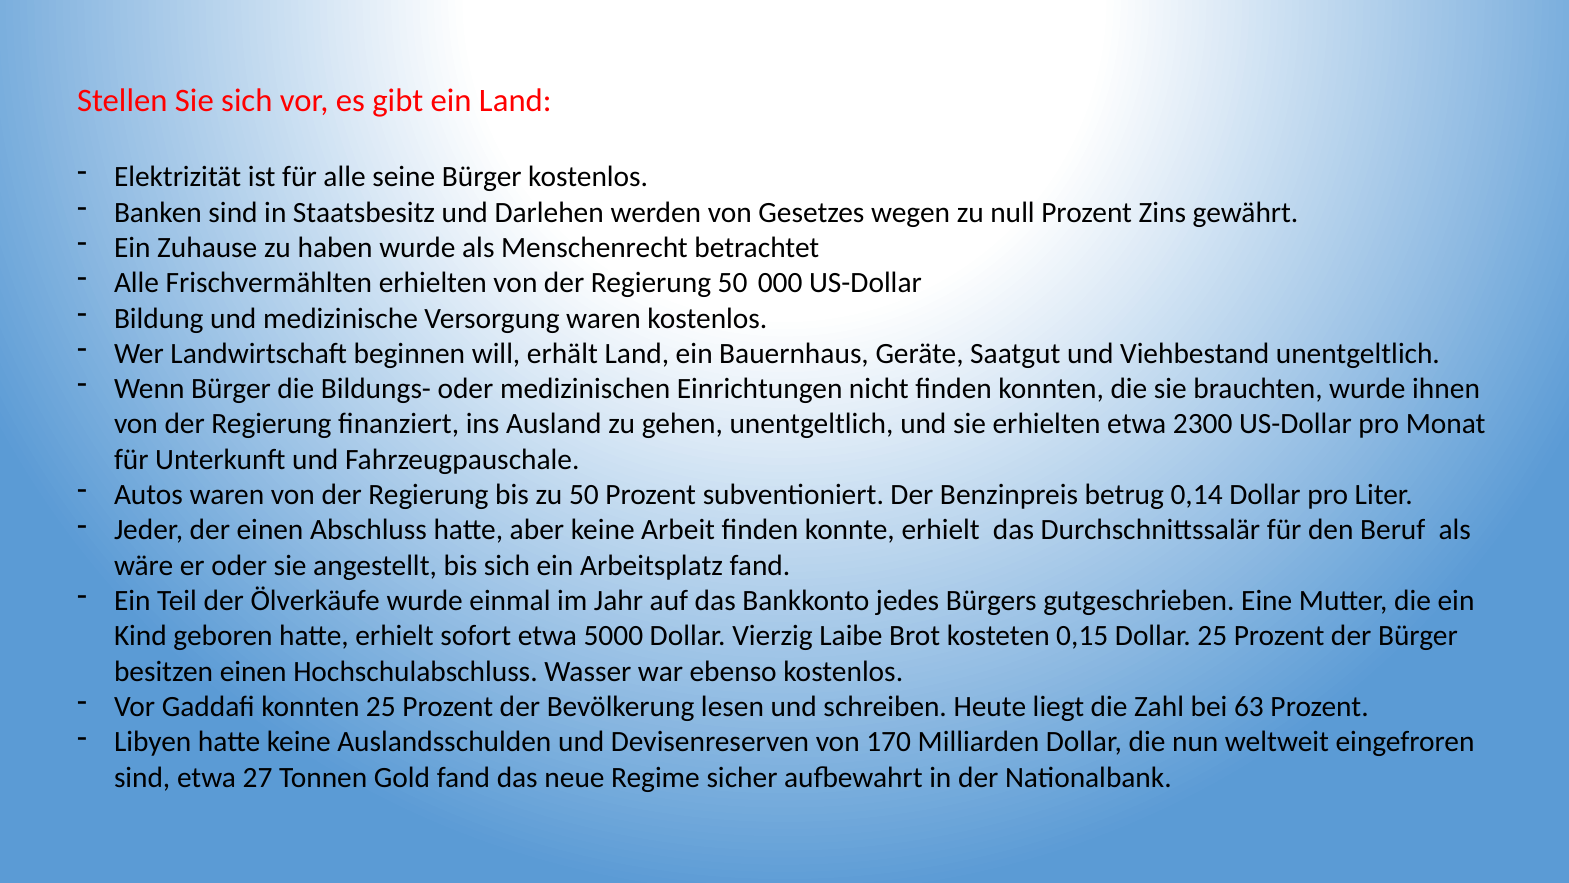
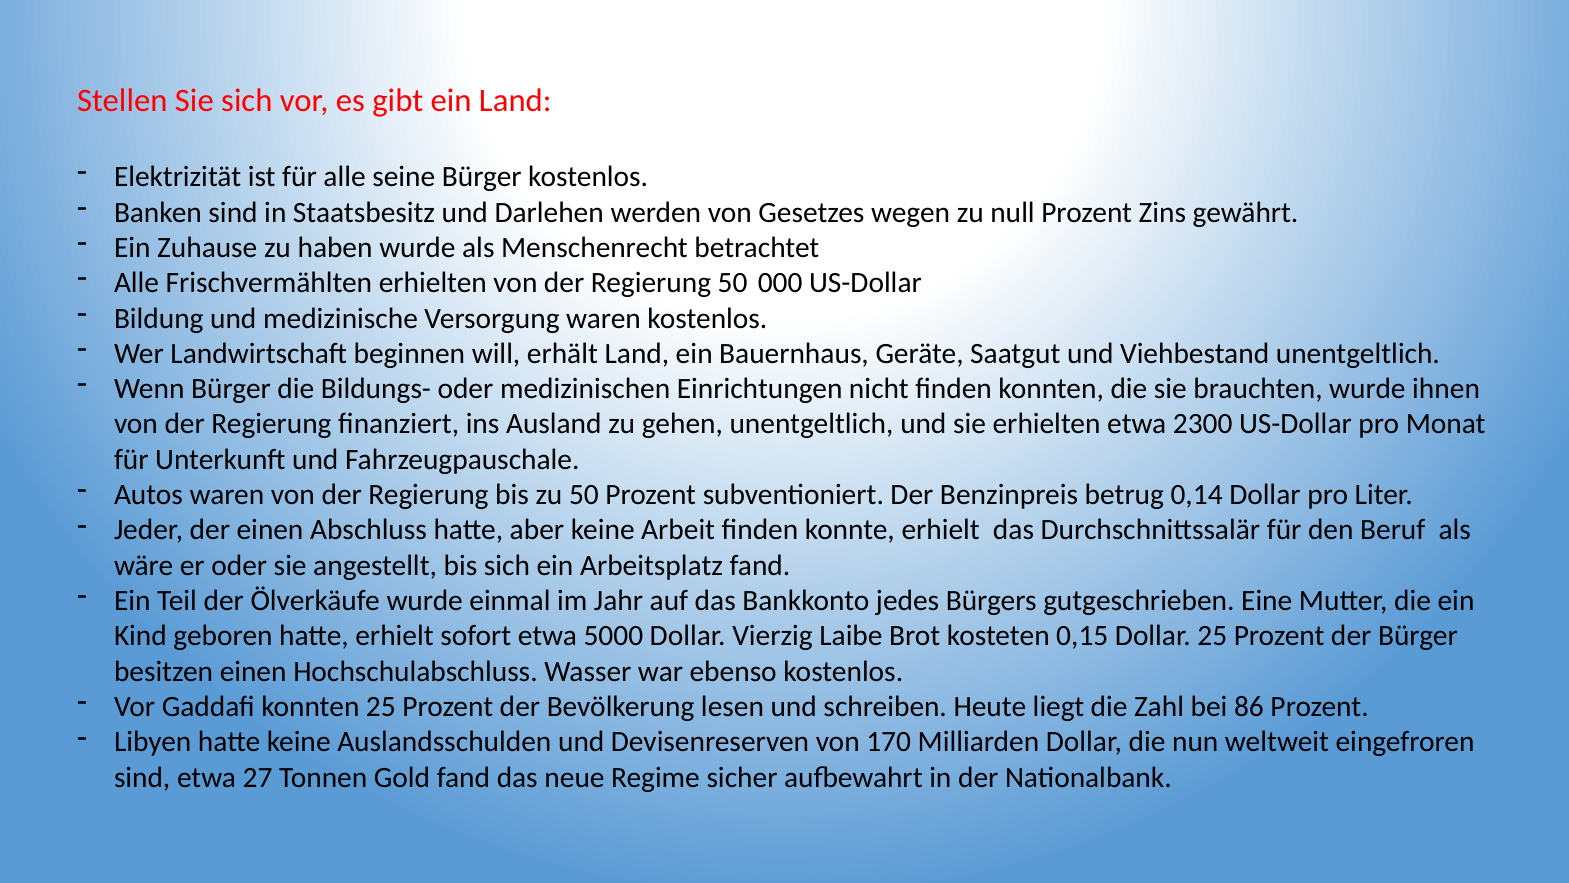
63: 63 -> 86
